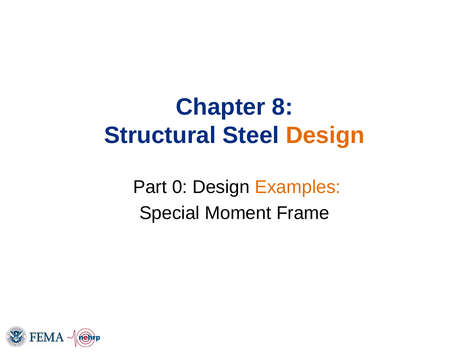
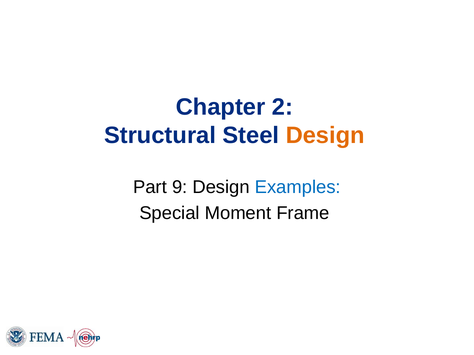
8: 8 -> 2
0: 0 -> 9
Examples colour: orange -> blue
